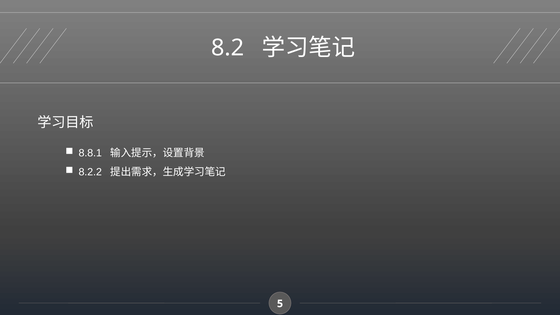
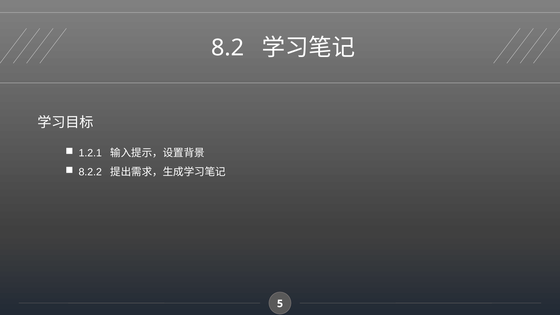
8.8.1: 8.8.1 -> 1.2.1
